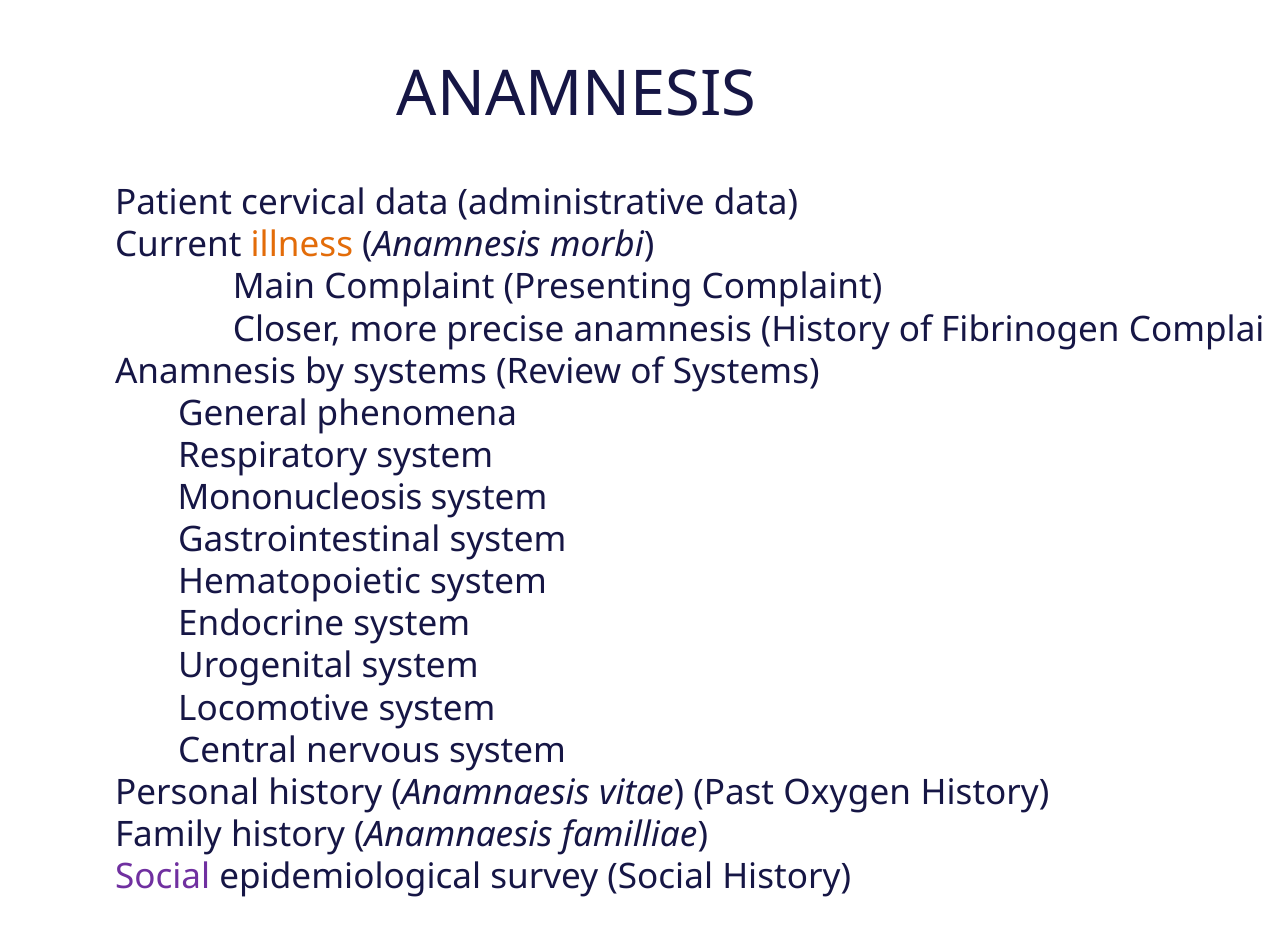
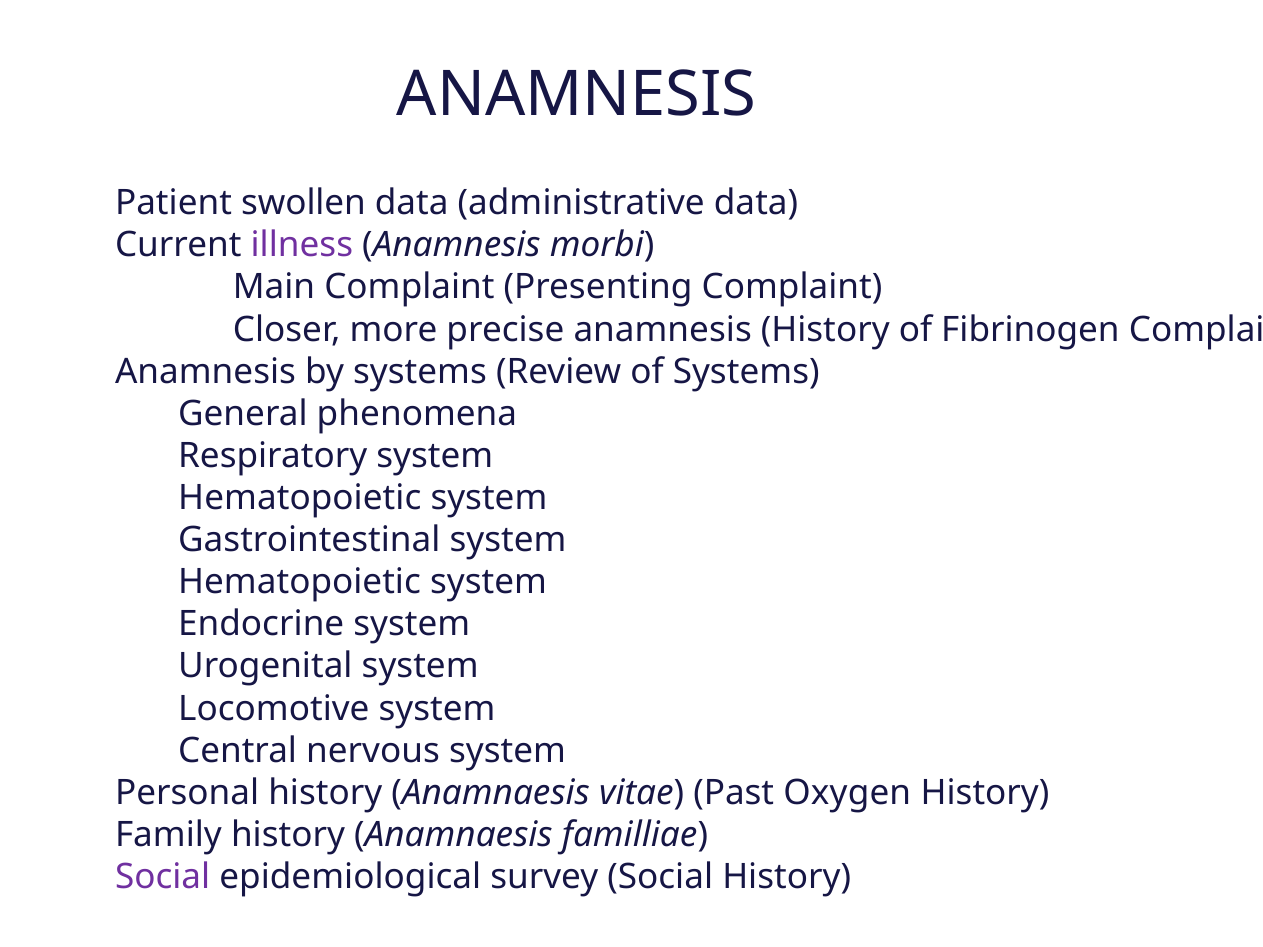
cervical: cervical -> swollen
illness colour: orange -> purple
Mononucleosis at (300, 498): Mononucleosis -> Hematopoietic
